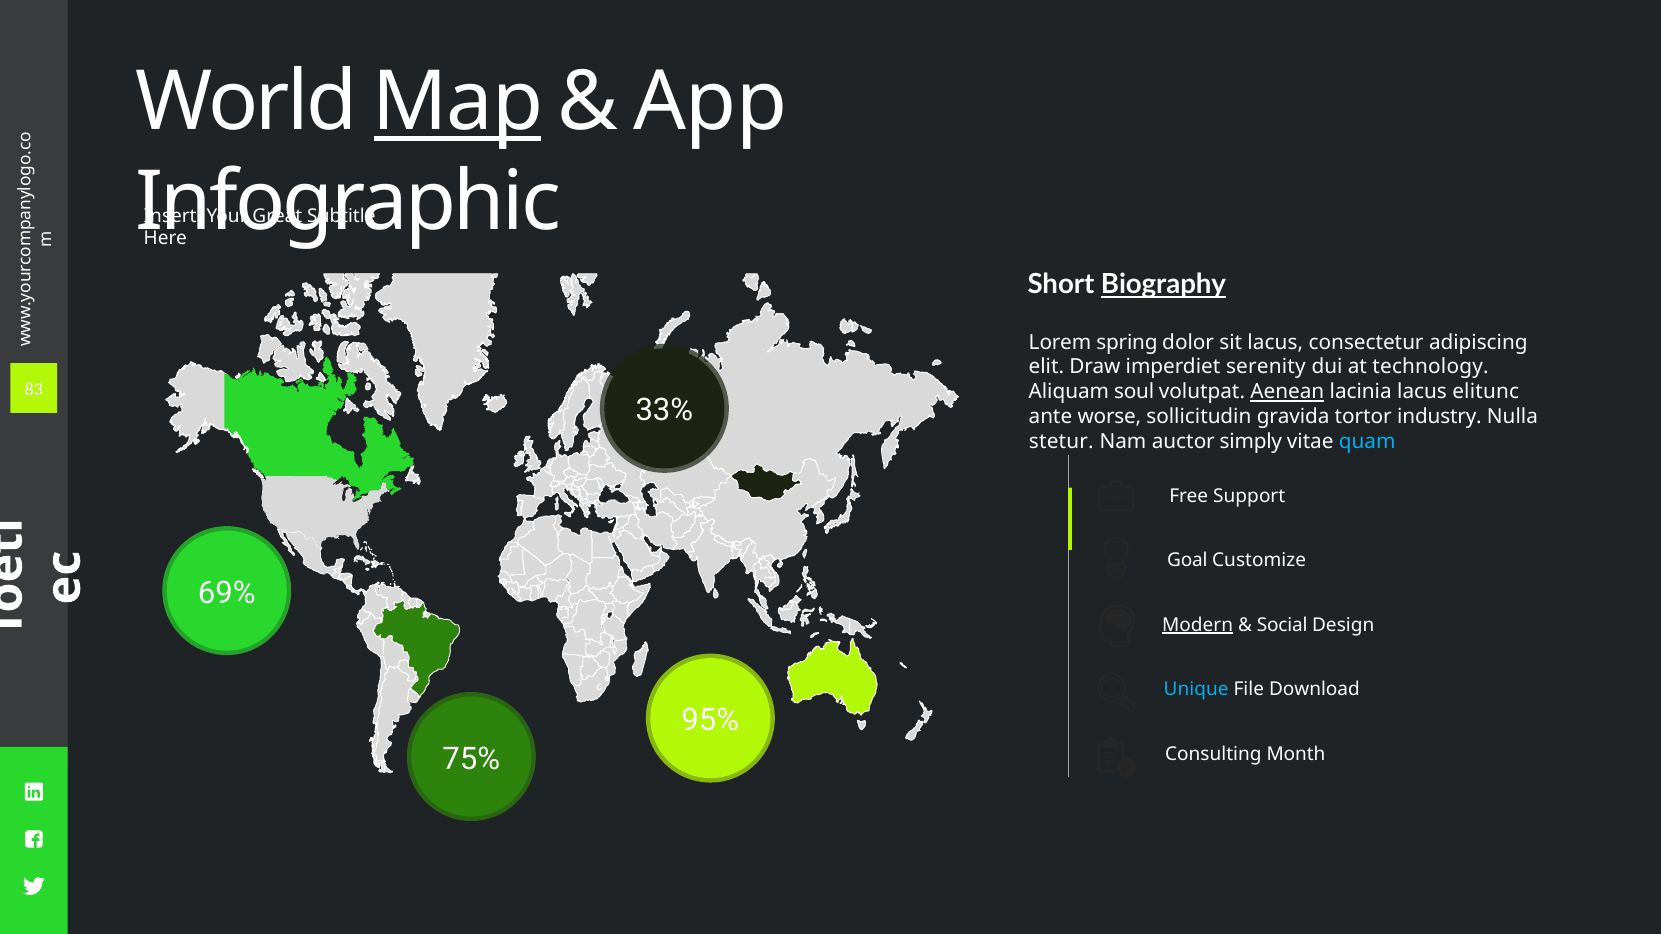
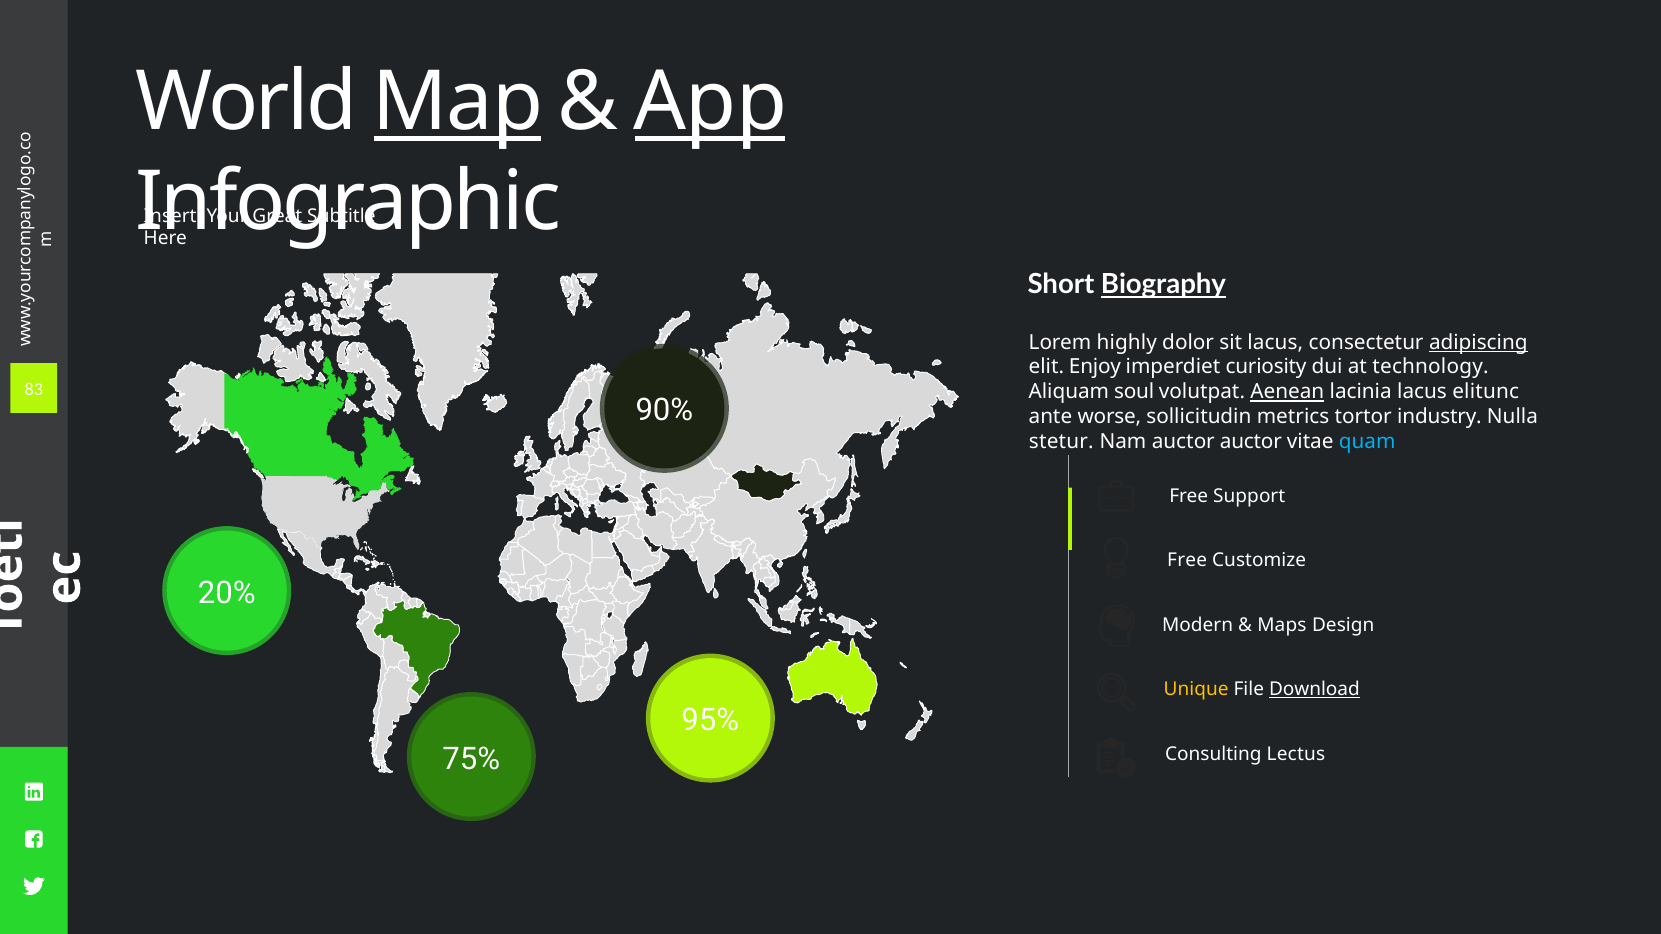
App underline: none -> present
spring: spring -> highly
adipiscing underline: none -> present
Draw: Draw -> Enjoy
serenity: serenity -> curiosity
33%: 33% -> 90%
gravida: gravida -> metrics
auctor simply: simply -> auctor
Goal at (1187, 561): Goal -> Free
69%: 69% -> 20%
Modern underline: present -> none
Social: Social -> Maps
Unique colour: light blue -> yellow
Download underline: none -> present
Month: Month -> Lectus
